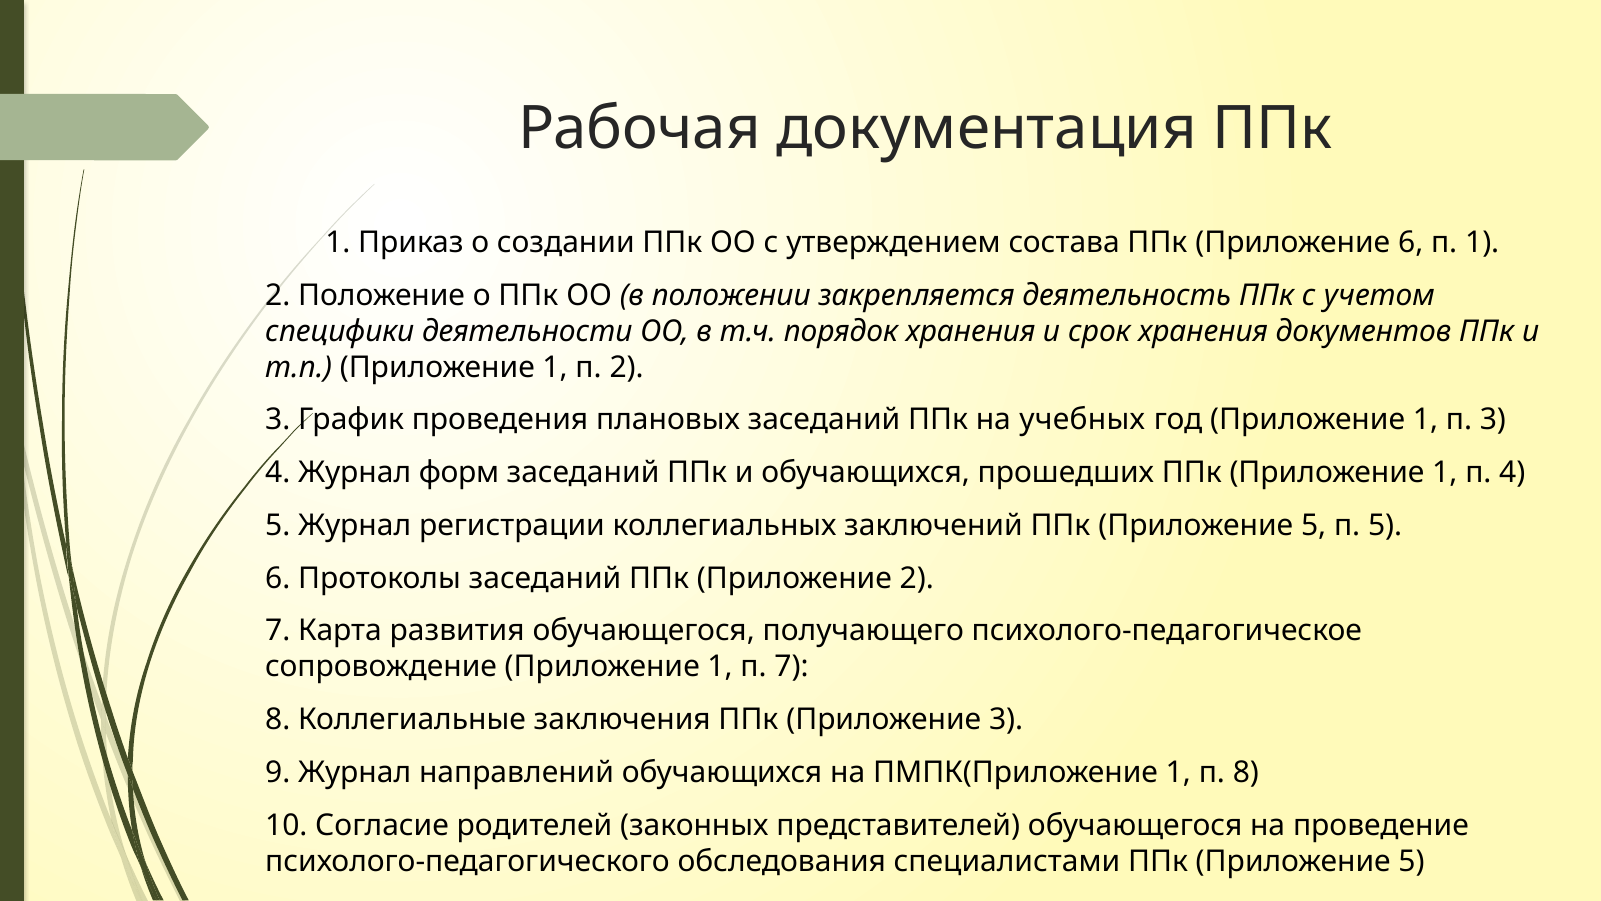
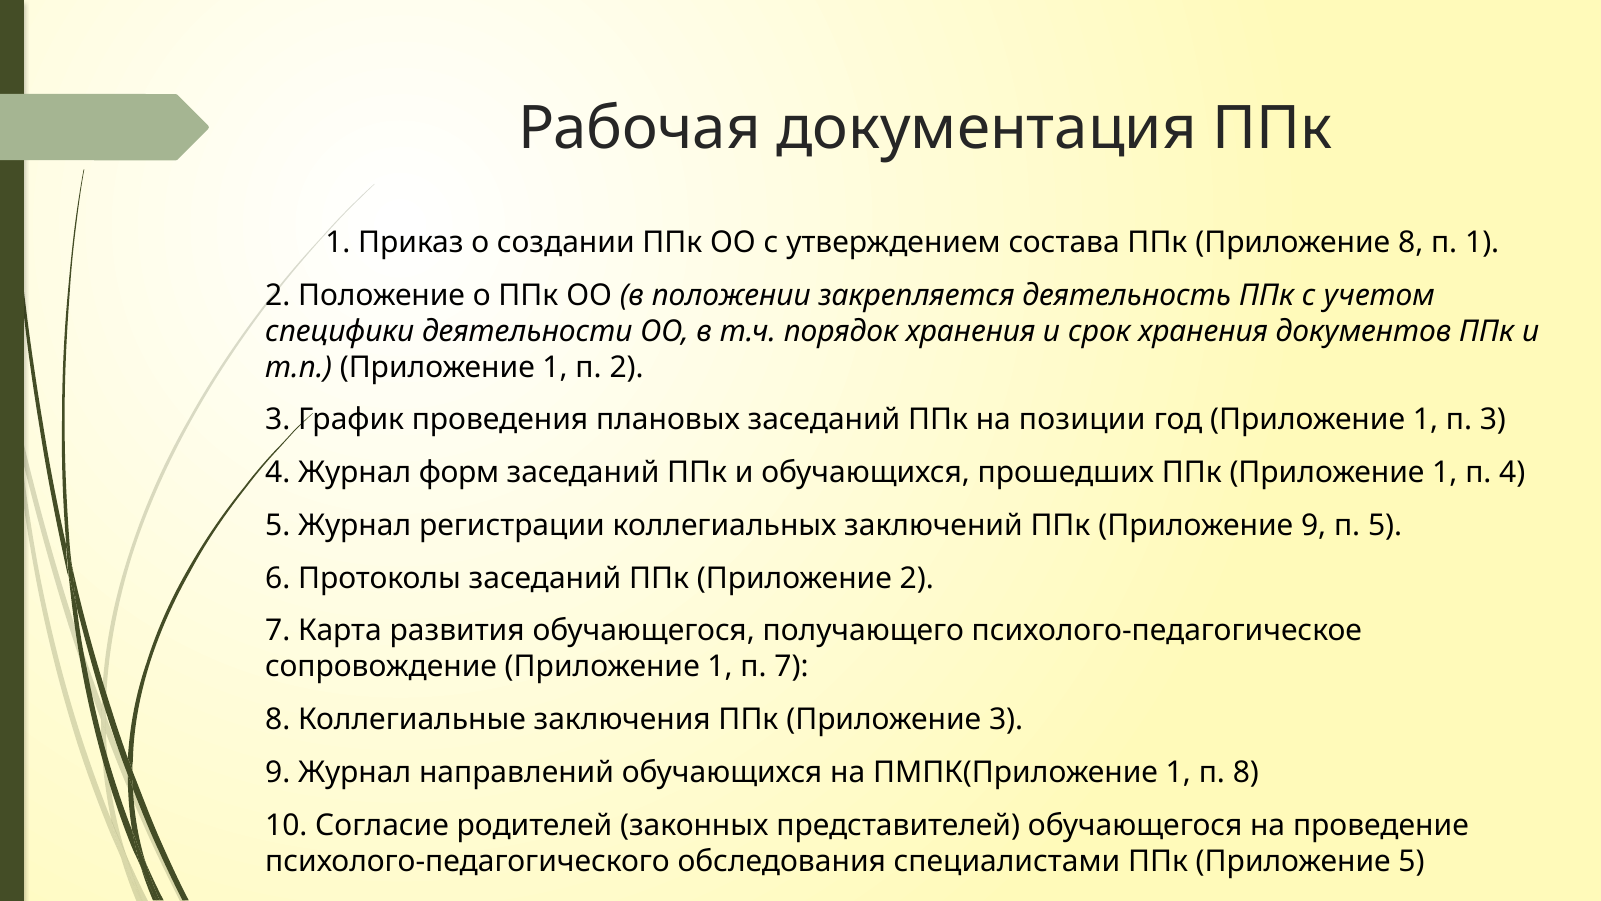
Приложение 6: 6 -> 8
учебных: учебных -> позиции
заключений ППк Приложение 5: 5 -> 9
